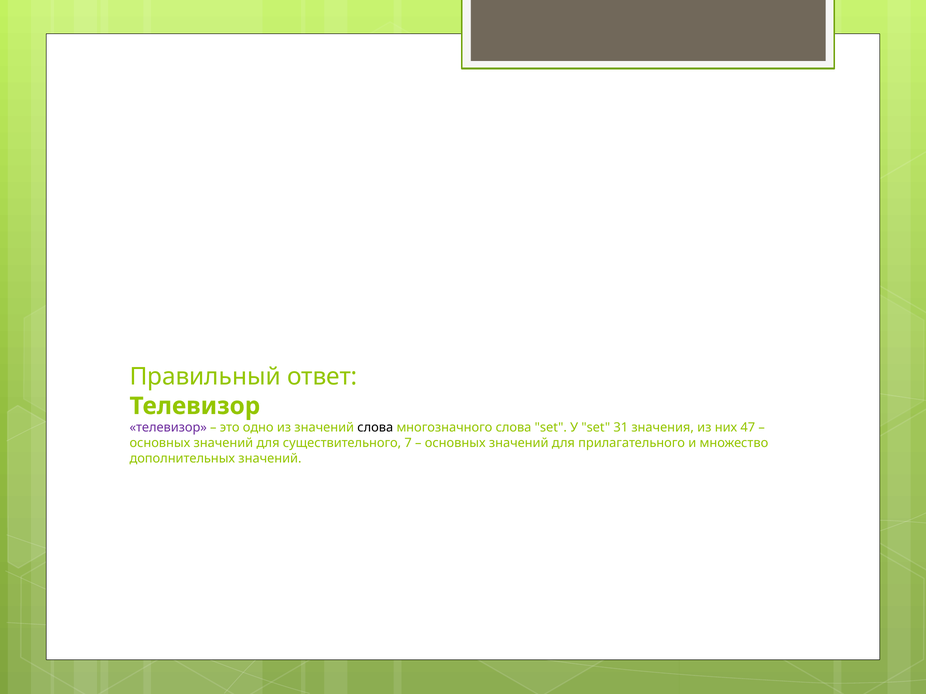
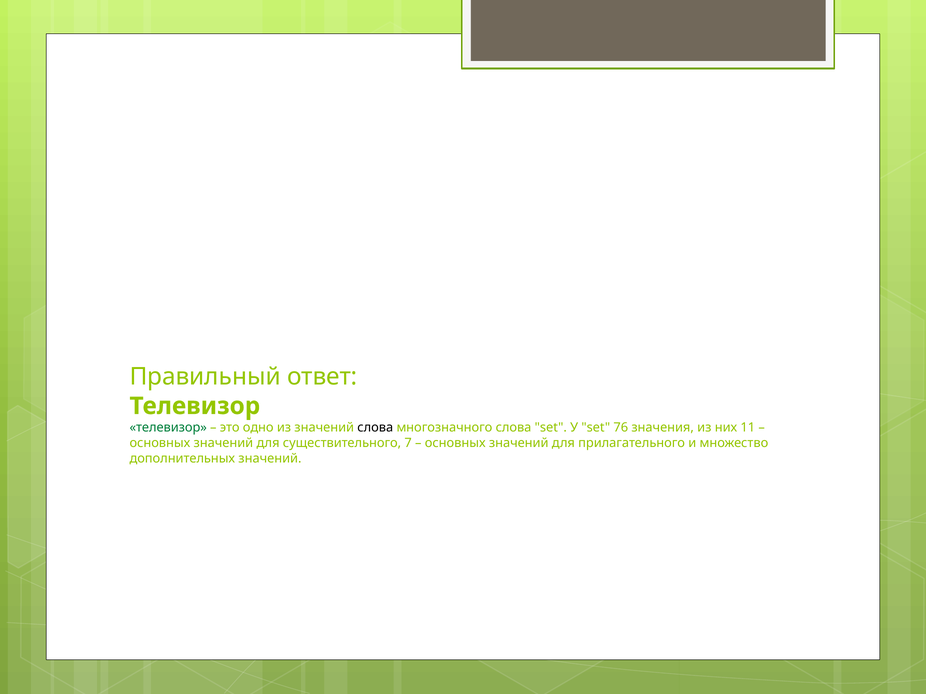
телевизор at (168, 428) colour: purple -> green
31: 31 -> 76
47: 47 -> 11
